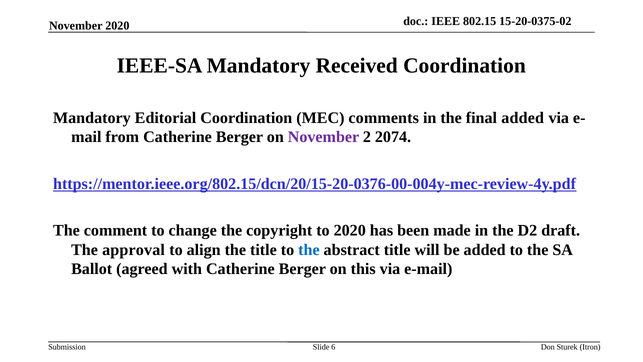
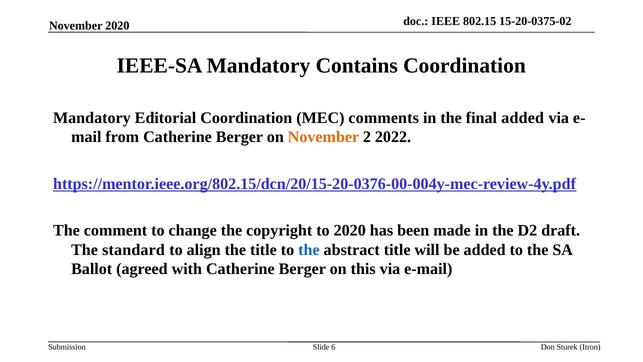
Received: Received -> Contains
November at (323, 137) colour: purple -> orange
2074: 2074 -> 2022
approval: approval -> standard
